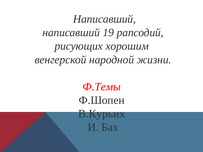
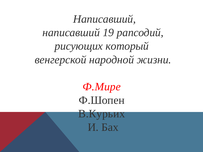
хорошим: хорошим -> который
Ф.Темы: Ф.Темы -> Ф.Мире
